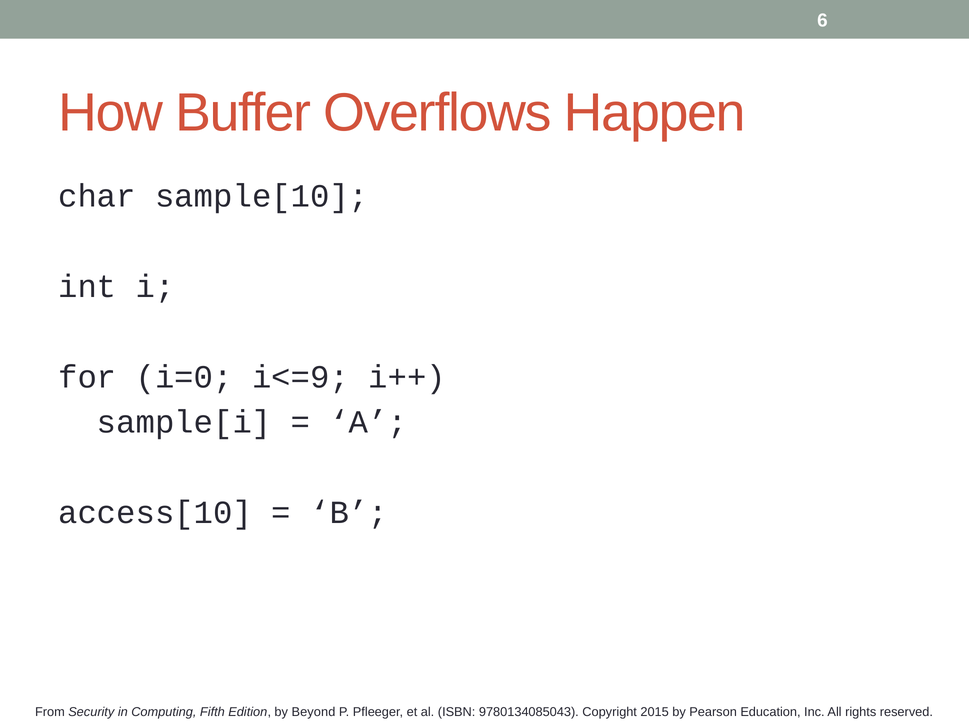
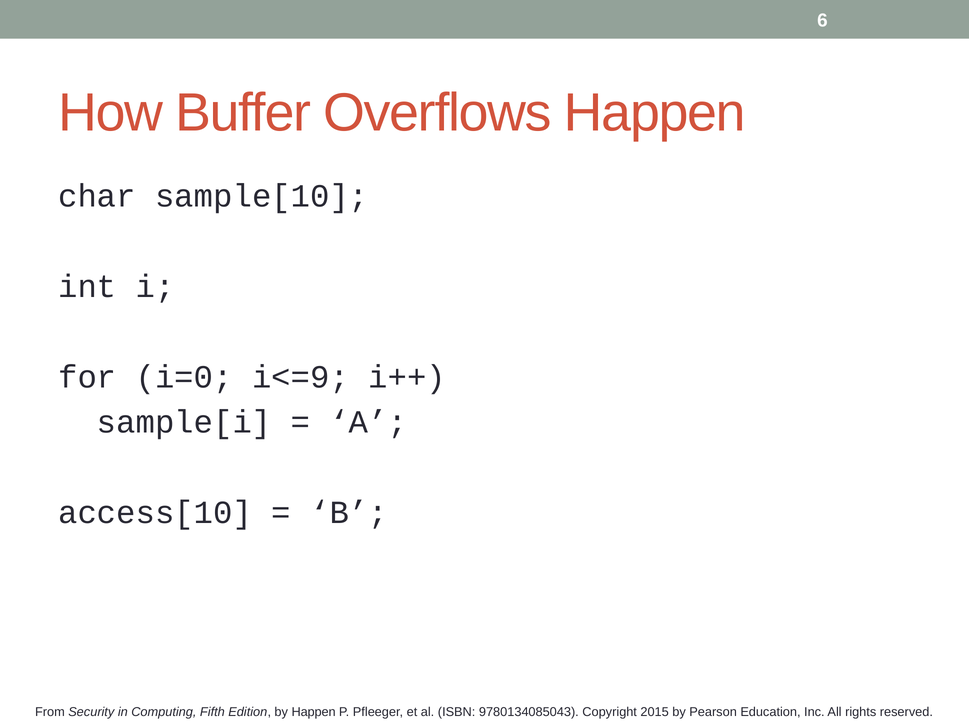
by Beyond: Beyond -> Happen
